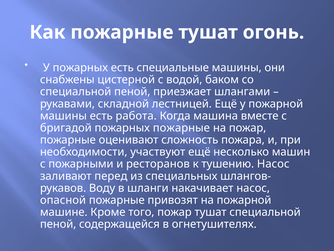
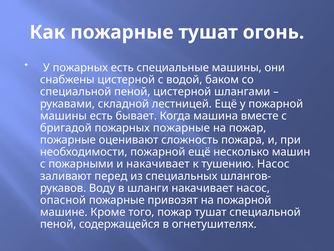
пеной приезжает: приезжает -> цистерной
работа: работа -> бывает
необходимости участвуют: участвуют -> пожарной
и ресторанов: ресторанов -> накачивает
